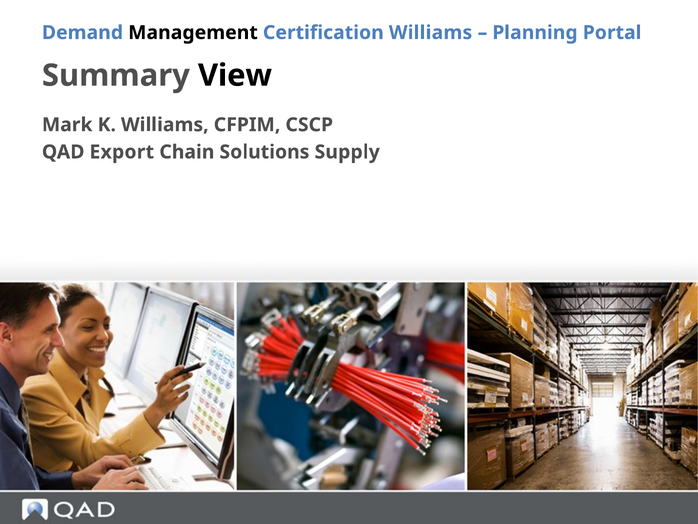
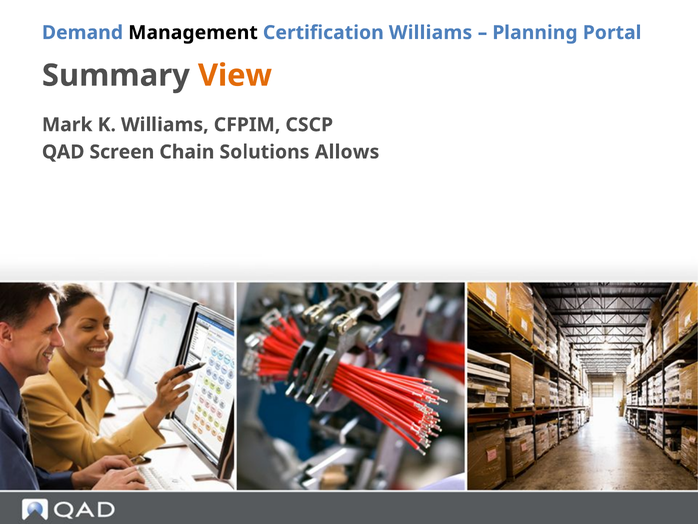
View colour: black -> orange
Export: Export -> Screen
Supply: Supply -> Allows
